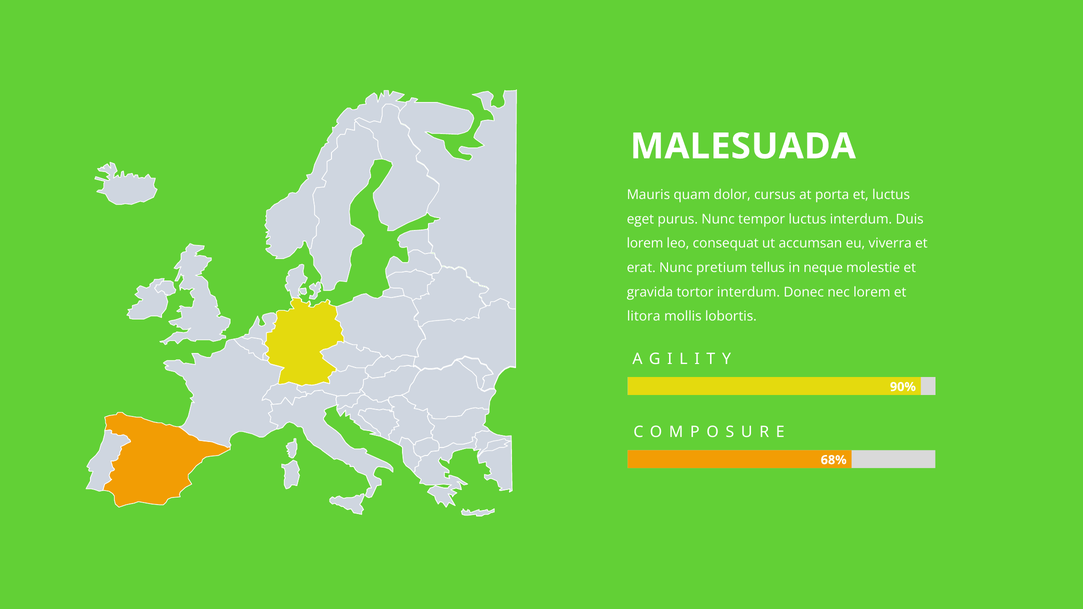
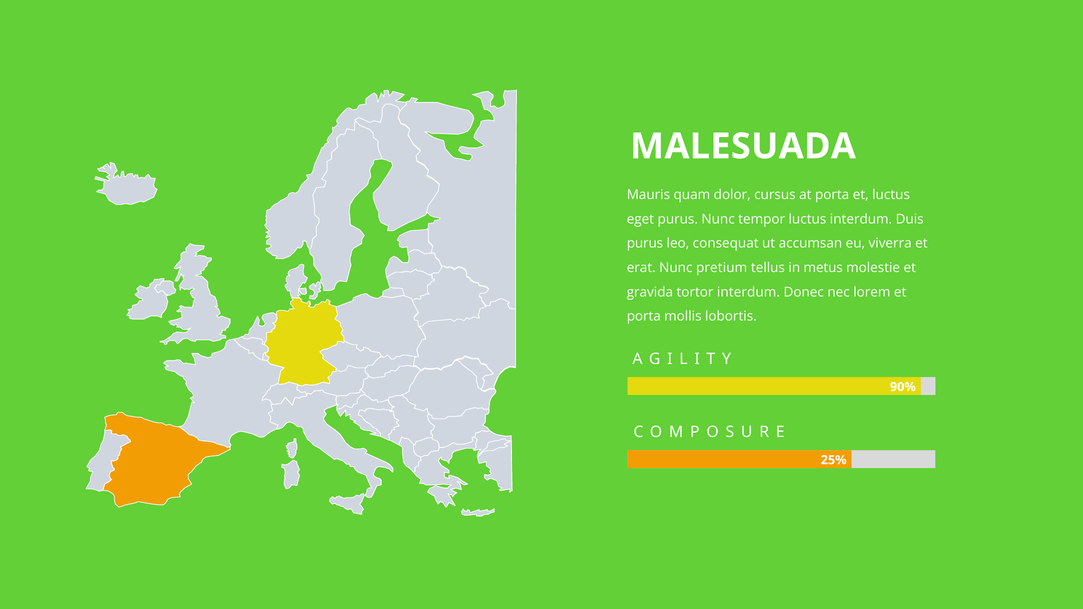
lorem at (645, 243): lorem -> purus
neque: neque -> metus
litora at (644, 316): litora -> porta
68%: 68% -> 25%
